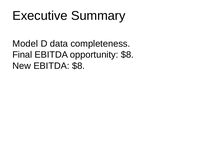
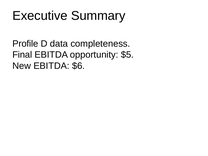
Model: Model -> Profile
opportunity $8: $8 -> $5
EBITDA $8: $8 -> $6
